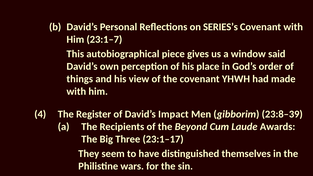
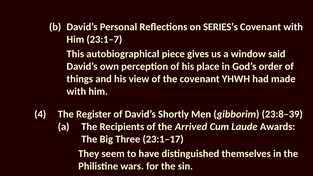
Impact: Impact -> Shortly
Beyond: Beyond -> Arrived
